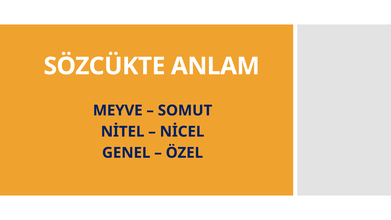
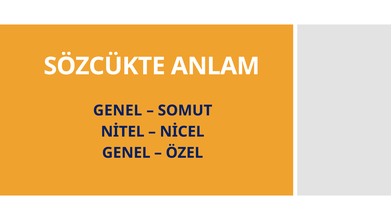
MEYVE at (118, 110): MEYVE -> GENEL
